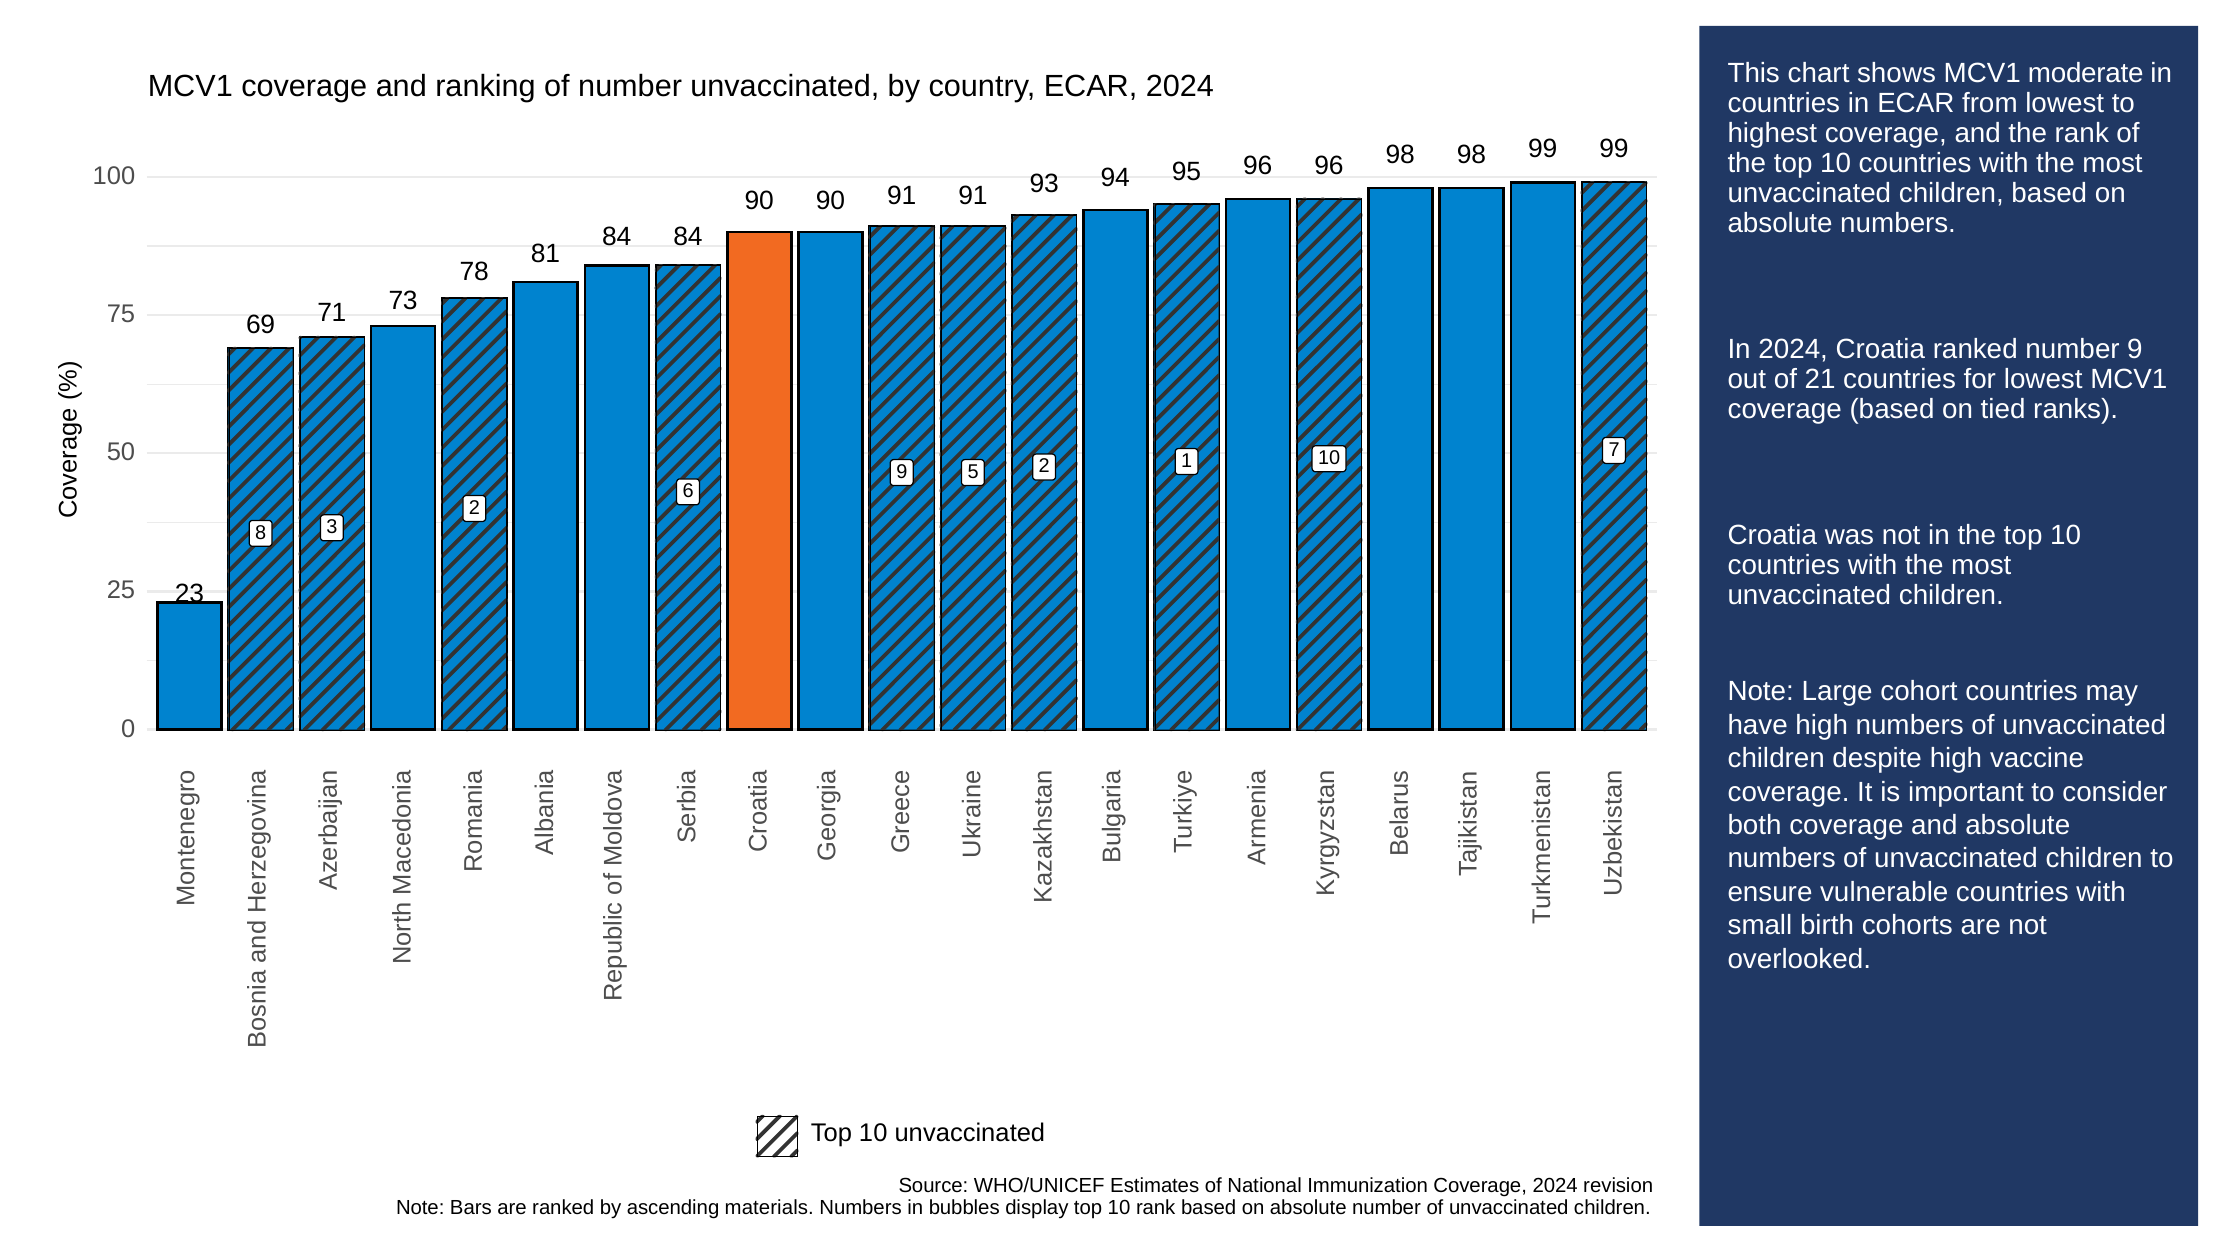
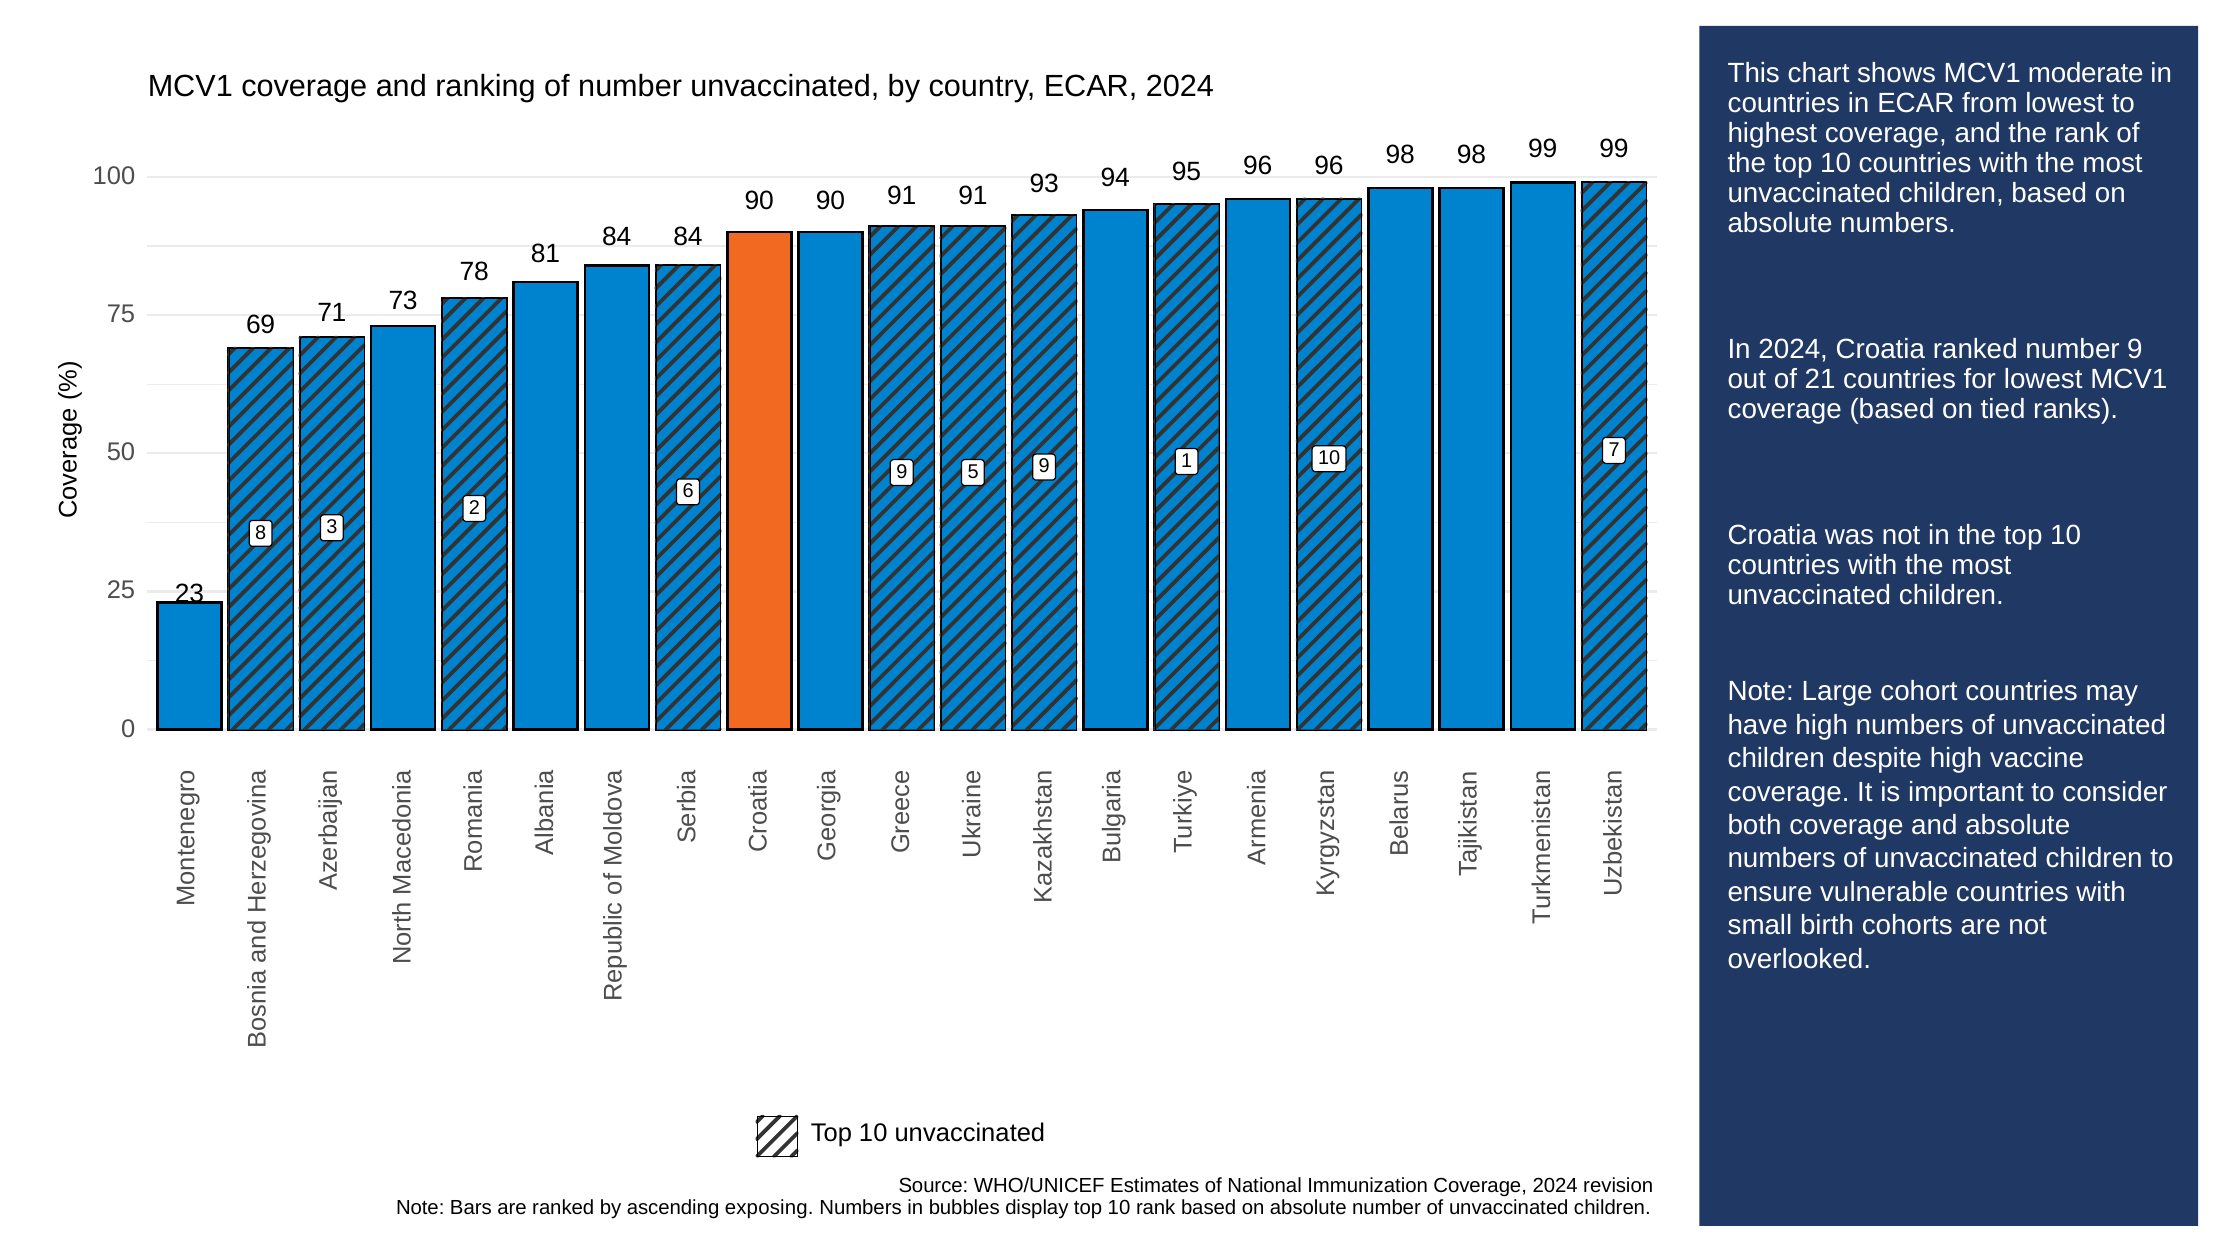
9 2: 2 -> 9
materials: materials -> exposing
